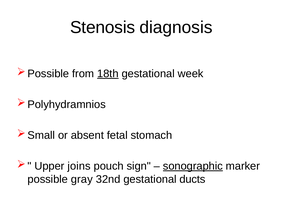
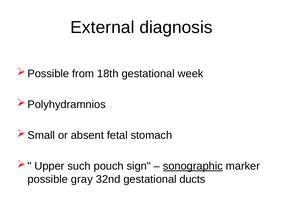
Stenosis: Stenosis -> External
18th underline: present -> none
joins: joins -> such
